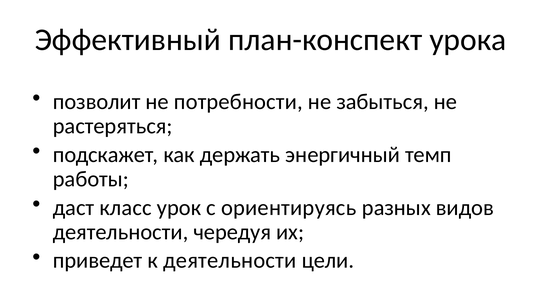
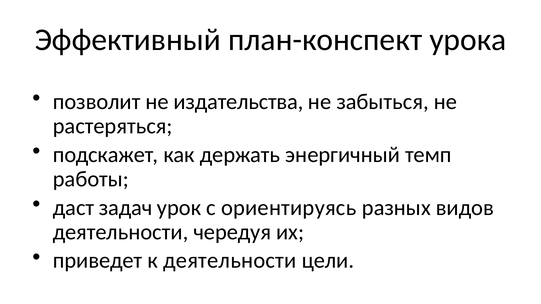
потребности: потребности -> издательства
класс: класс -> задач
